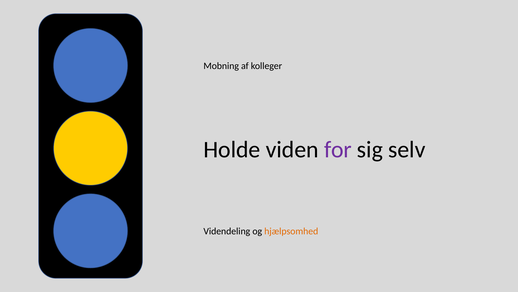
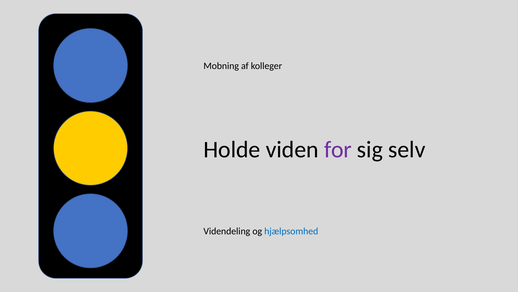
hjælpsomhed colour: orange -> blue
